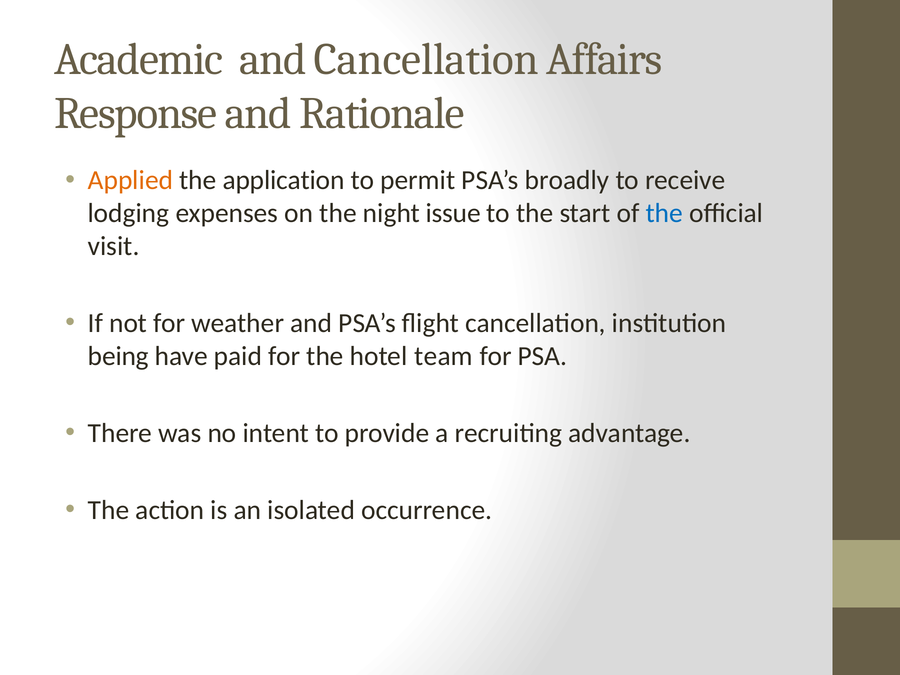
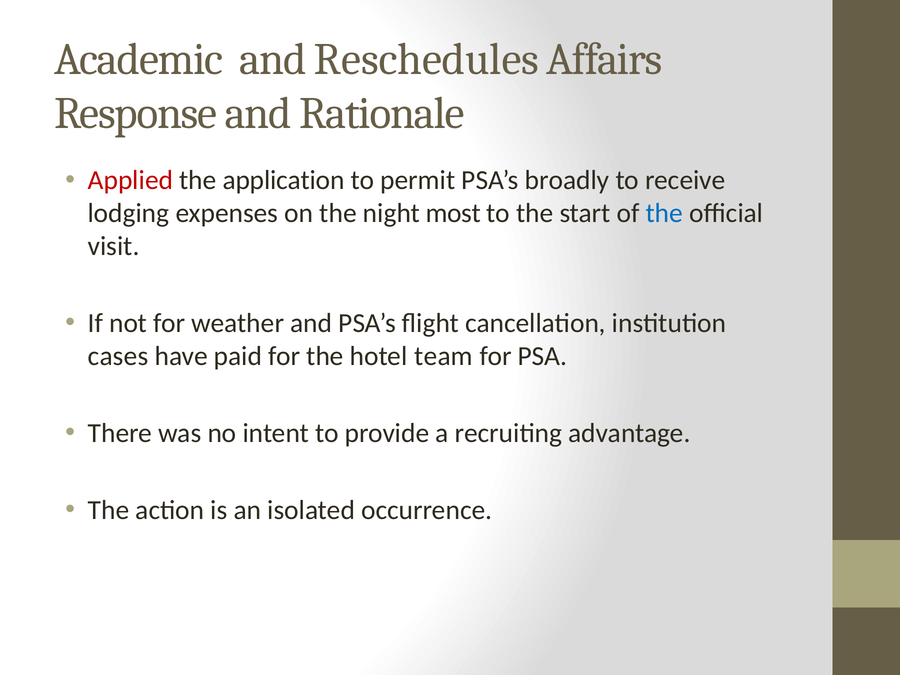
and Cancellation: Cancellation -> Reschedules
Applied colour: orange -> red
issue: issue -> most
being: being -> cases
